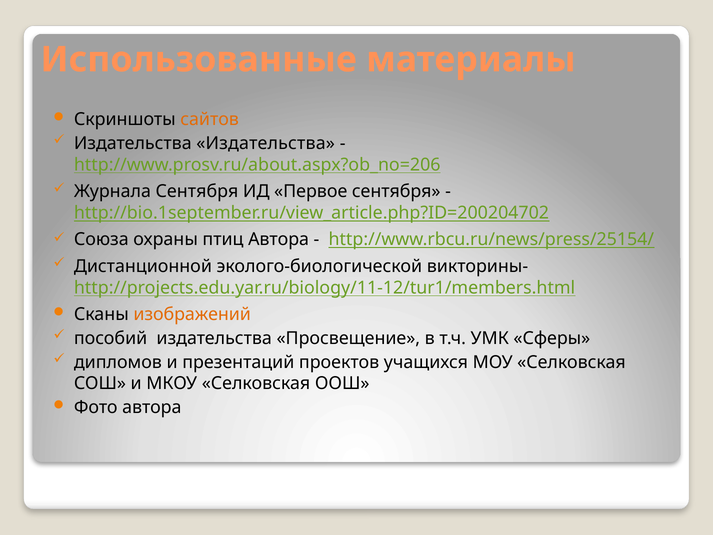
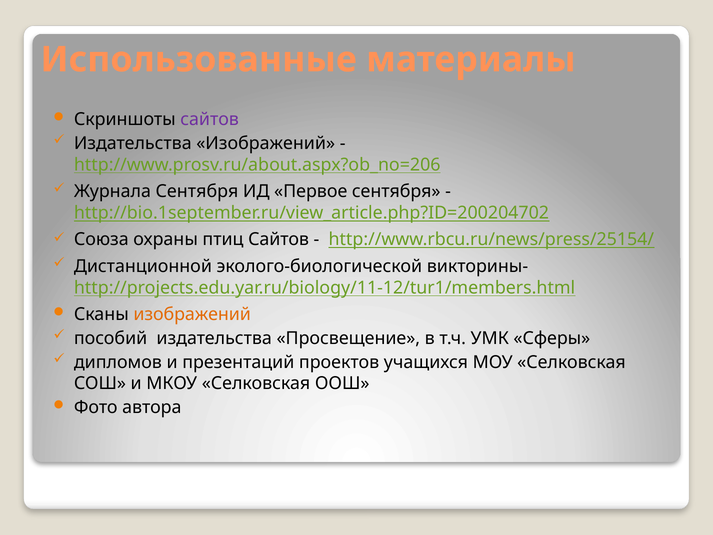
сайтов at (210, 119) colour: orange -> purple
Издательства Издательства: Издательства -> Изображений
птиц Автора: Автора -> Сайтов
